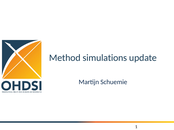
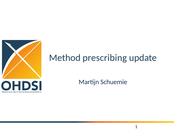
simulations: simulations -> prescribing
